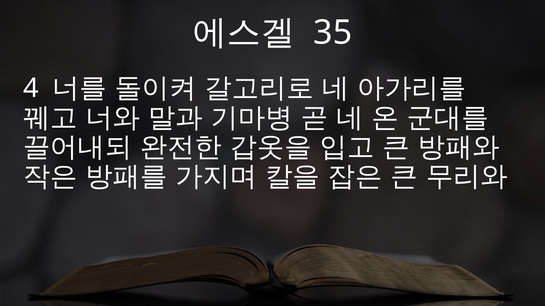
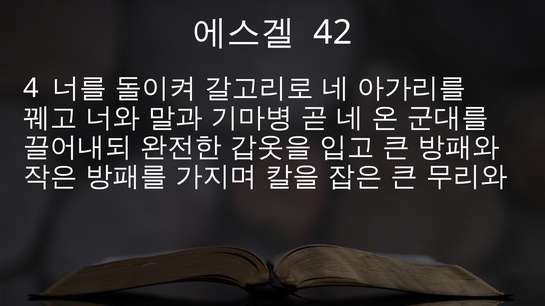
35: 35 -> 42
